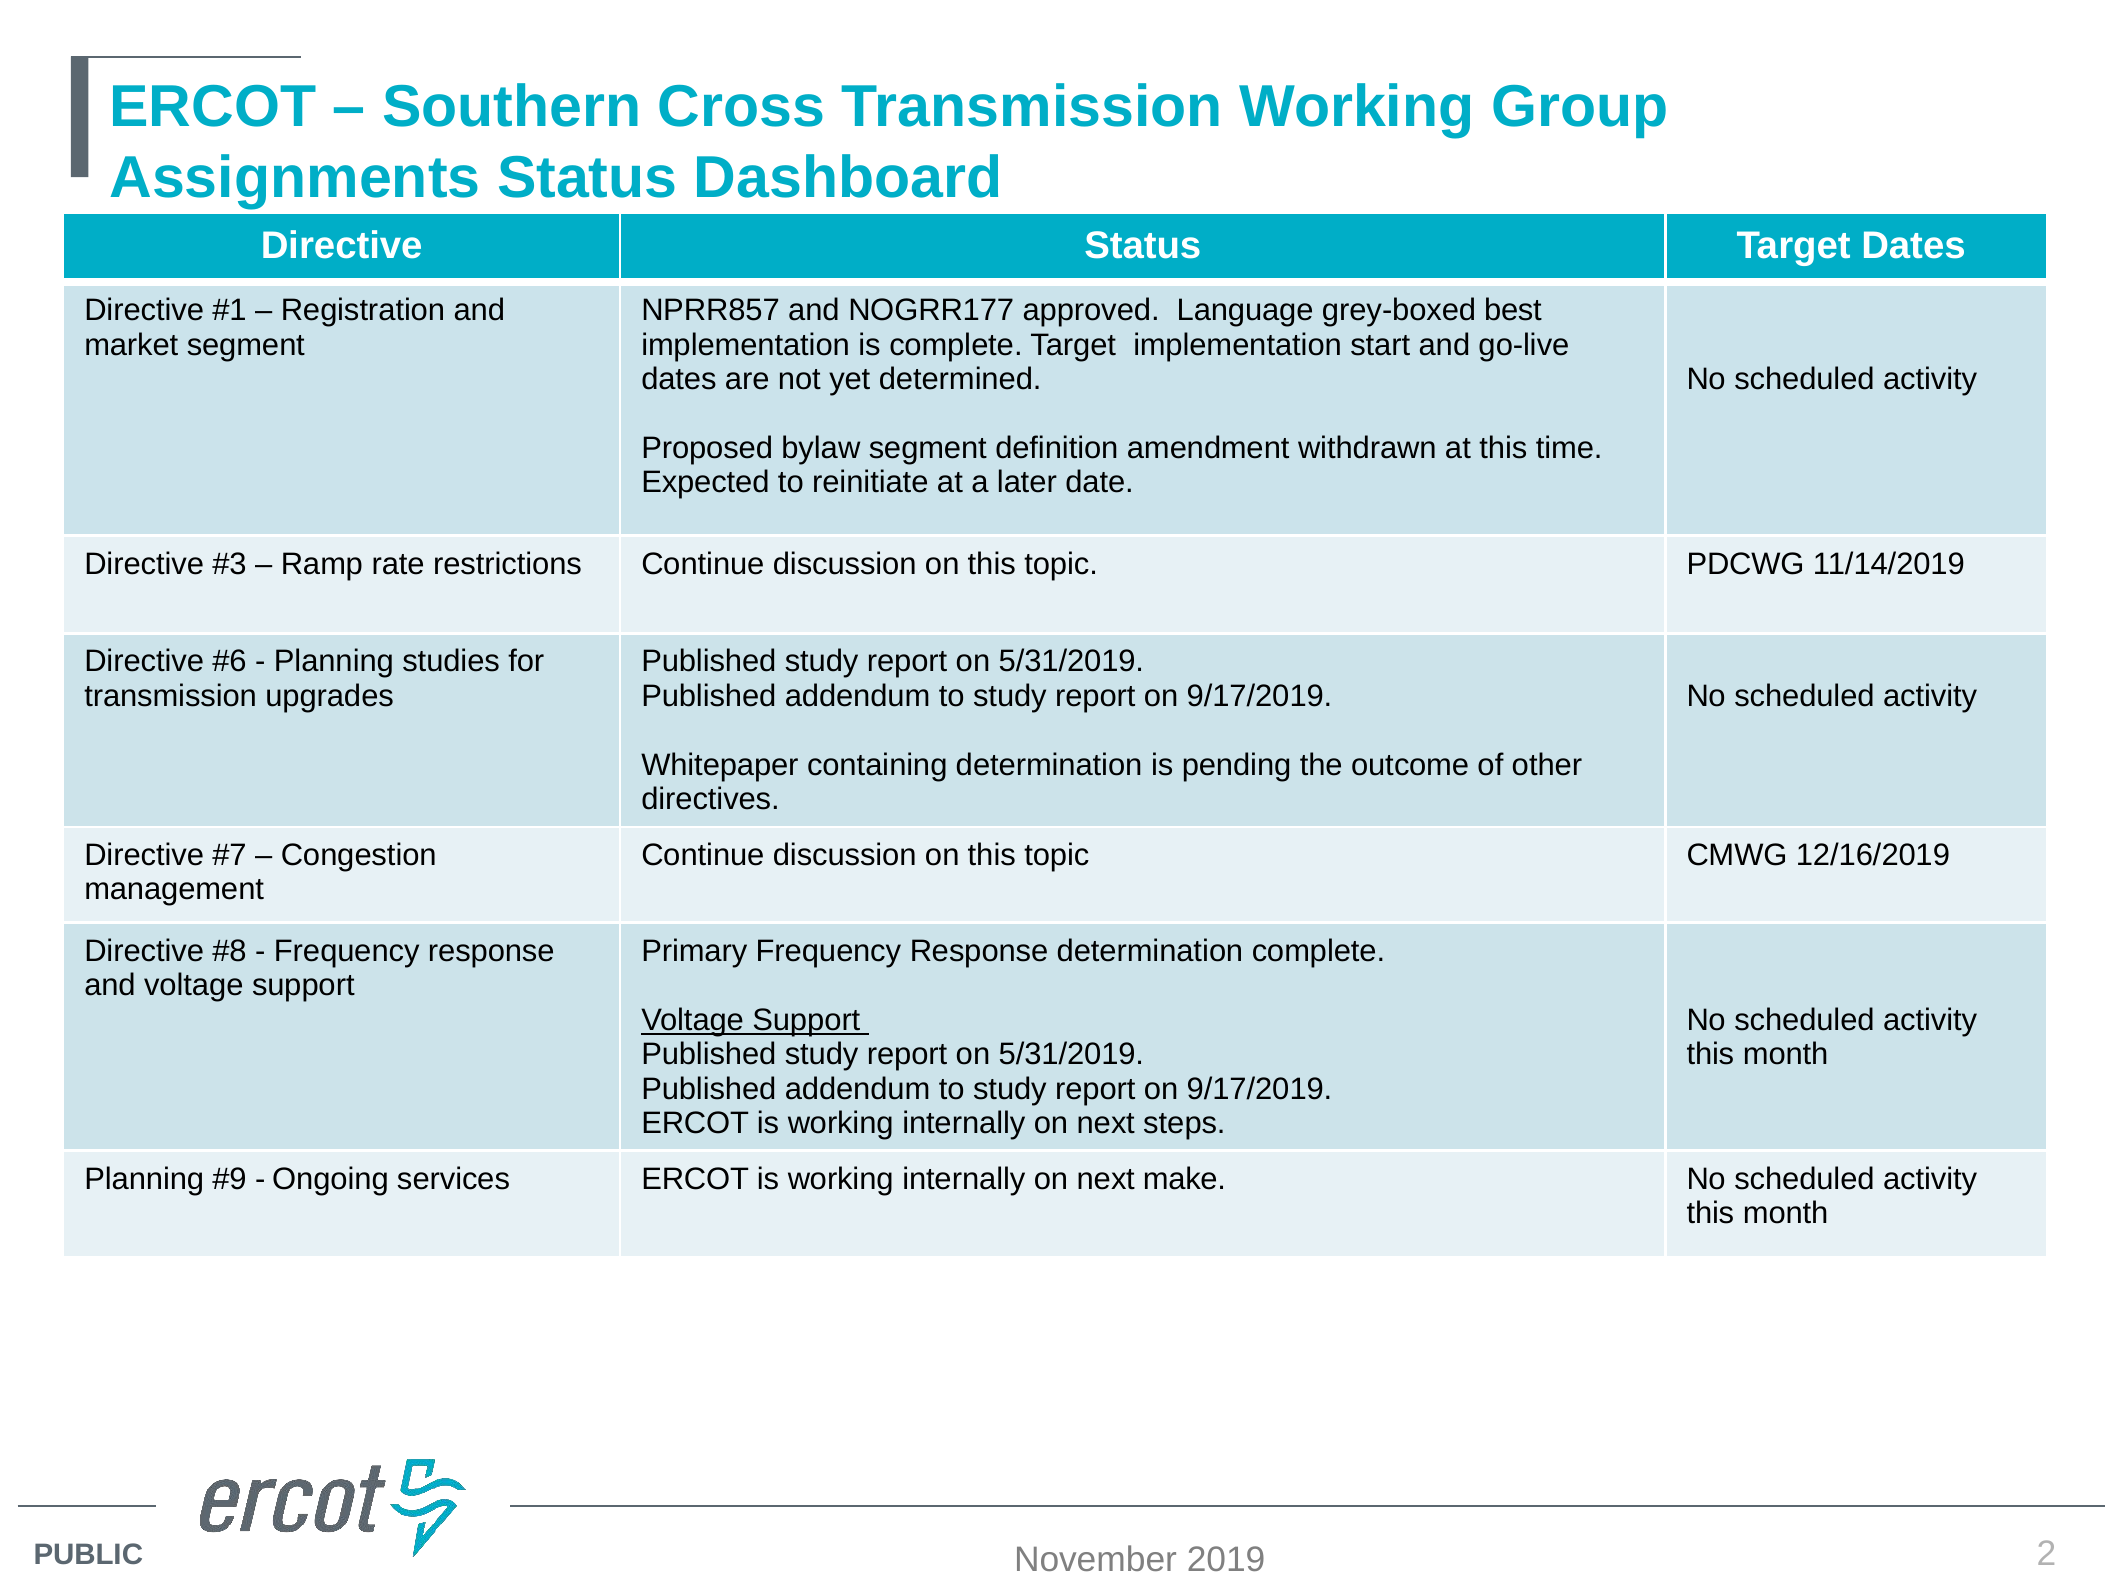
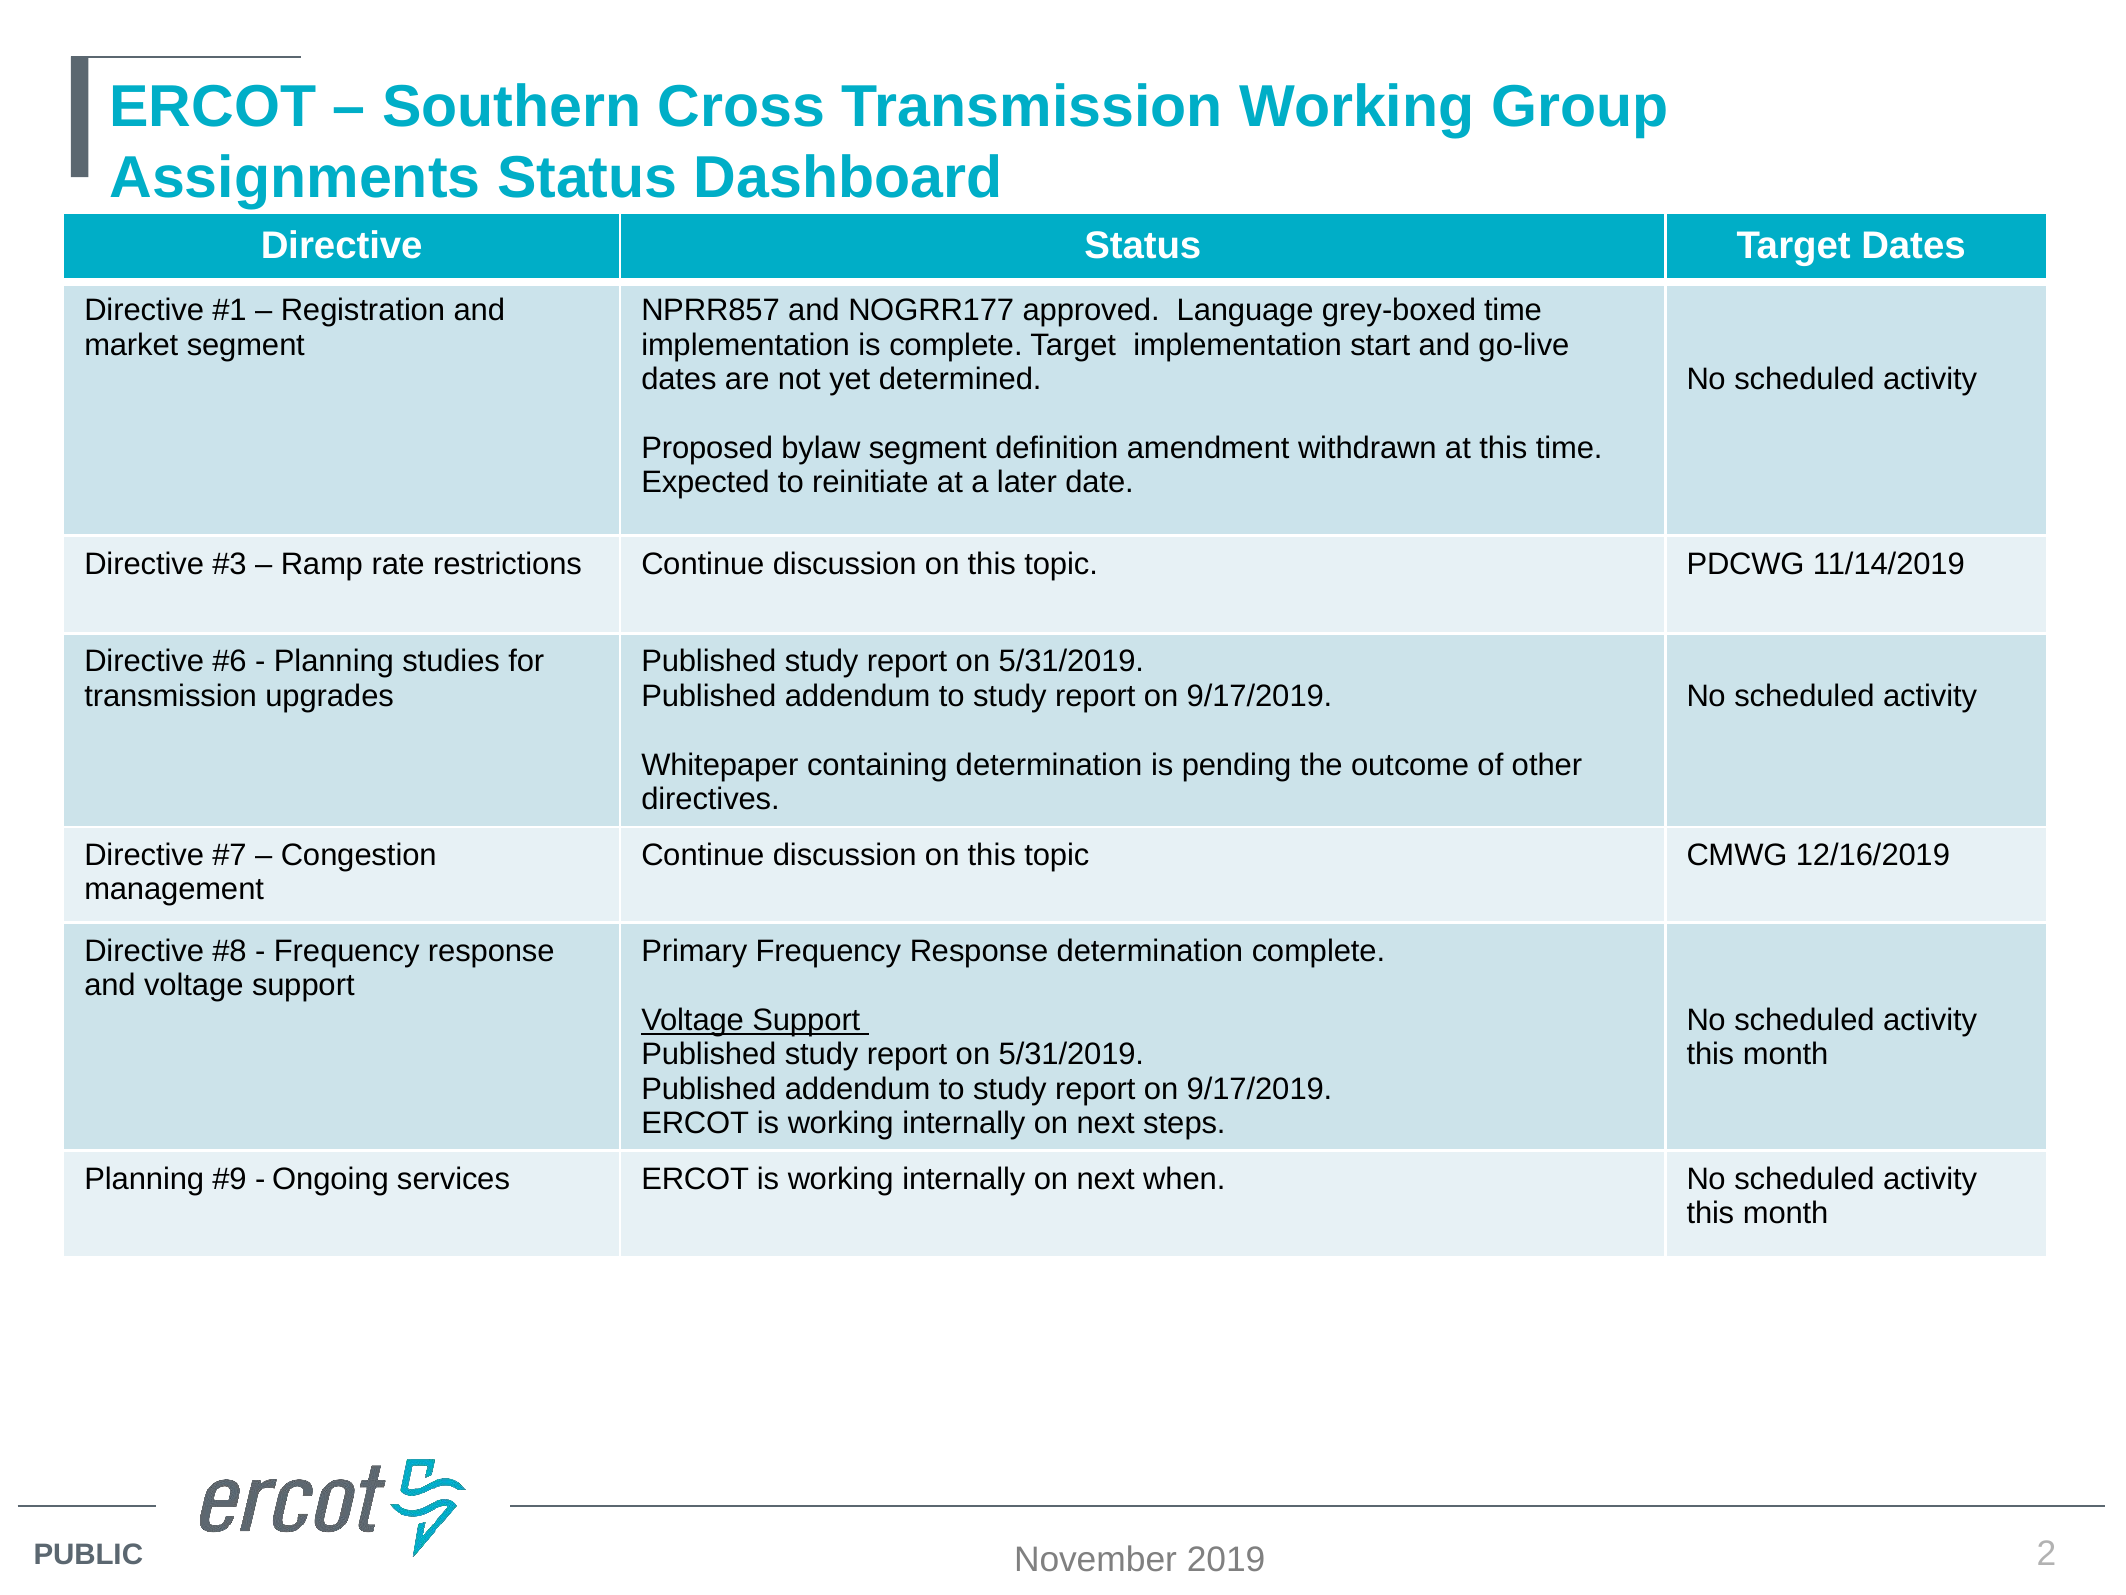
grey-boxed best: best -> time
make: make -> when
